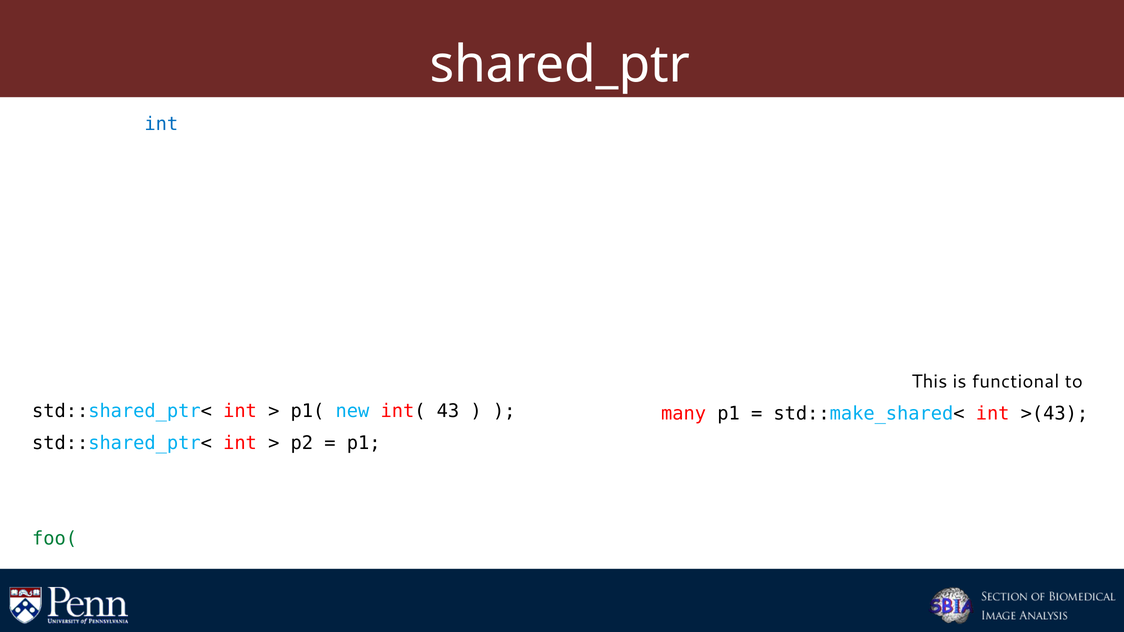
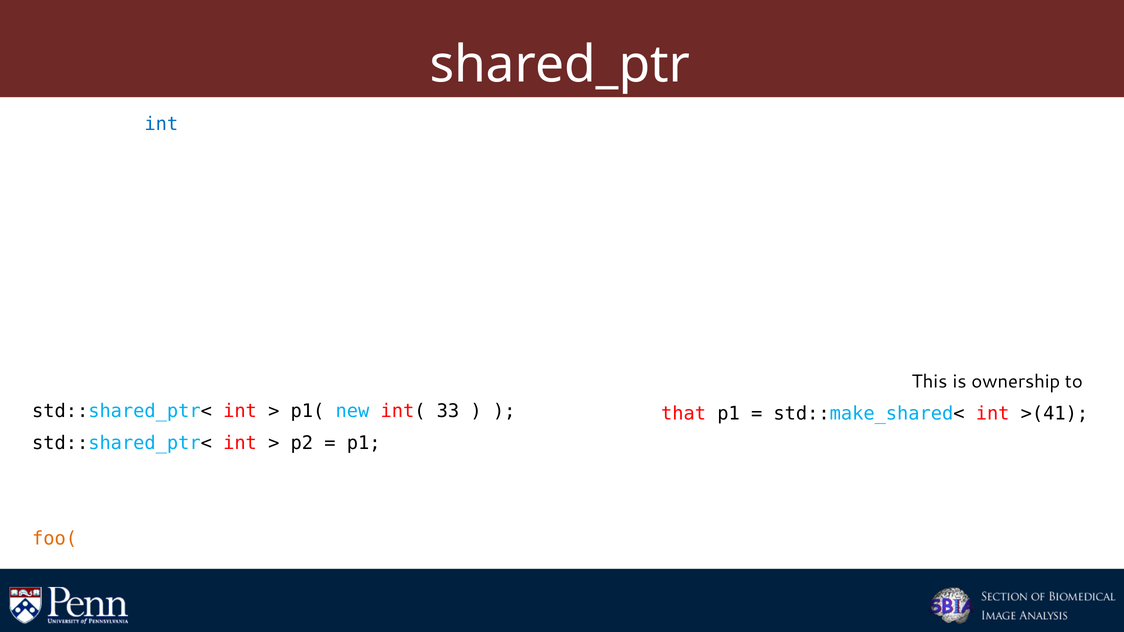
functional: functional -> ownership
43: 43 -> 33
many: many -> that
>(43: >(43 -> >(41
foo( at (55, 539) colour: green -> orange
